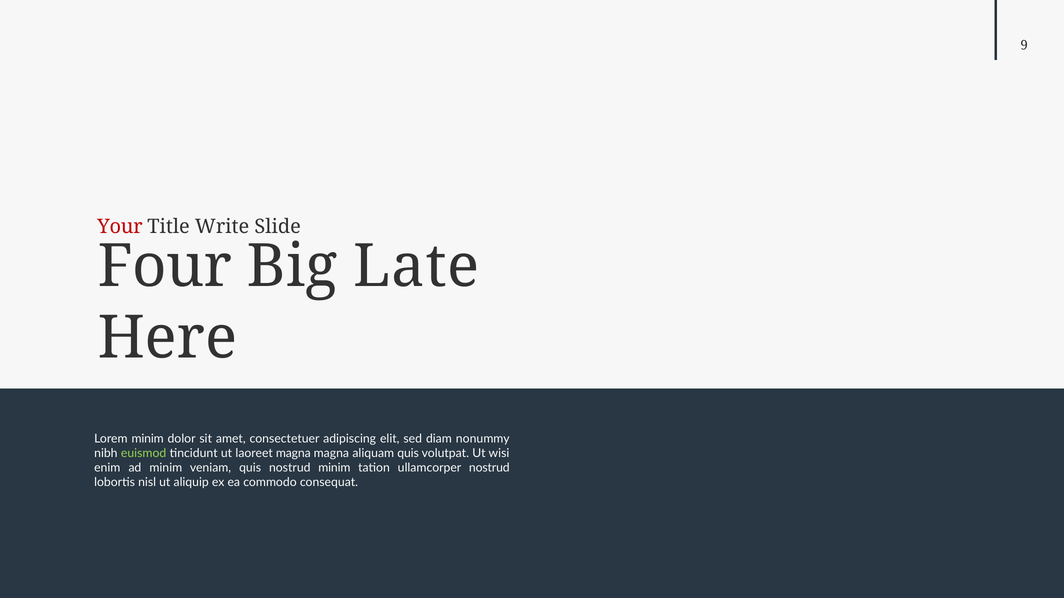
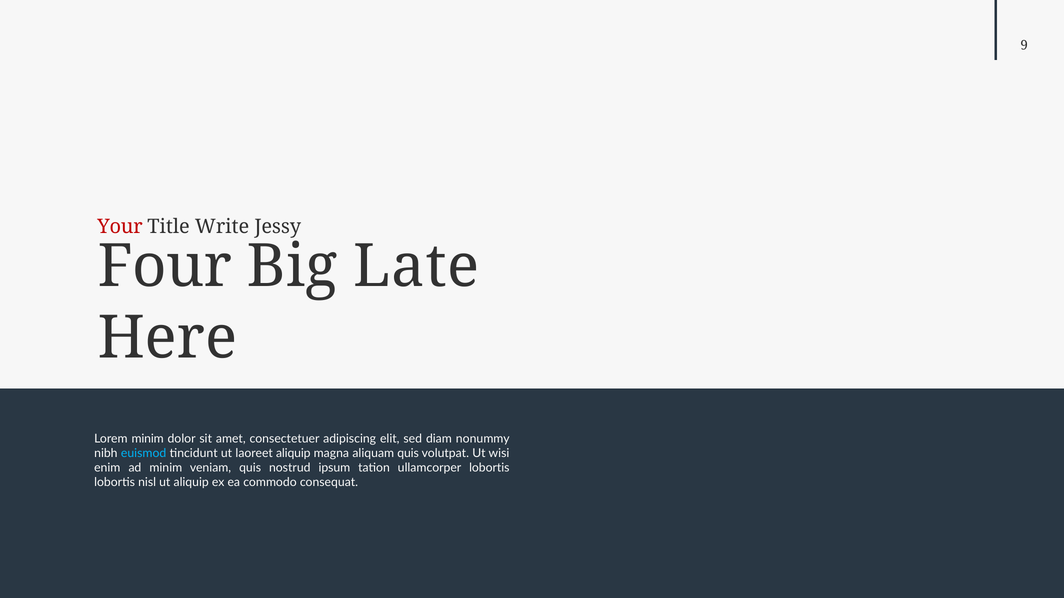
Slide: Slide -> Jessy
euismod colour: light green -> light blue
laoreet magna: magna -> aliquip
nostrud minim: minim -> ipsum
ullamcorper nostrud: nostrud -> lobortis
